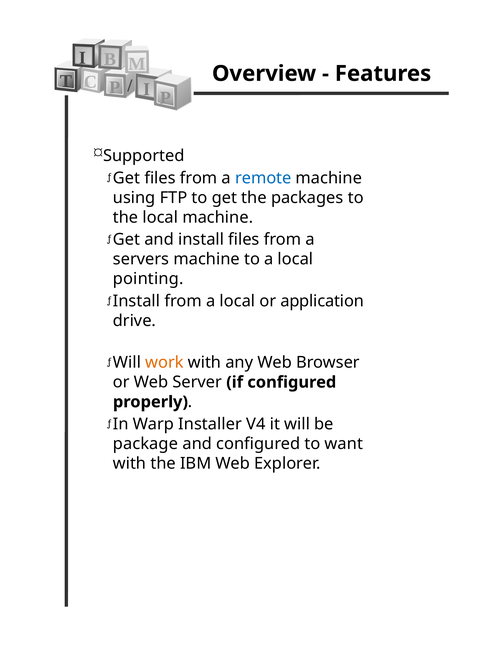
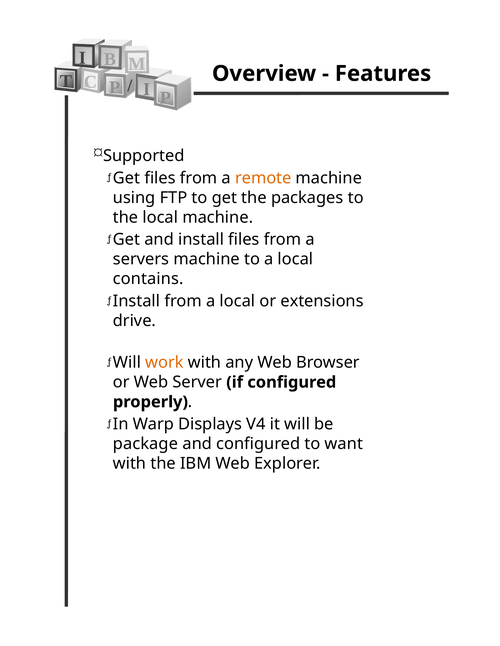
remote colour: blue -> orange
pointing: pointing -> contains
application: application -> extensions
Installer: Installer -> Displays
